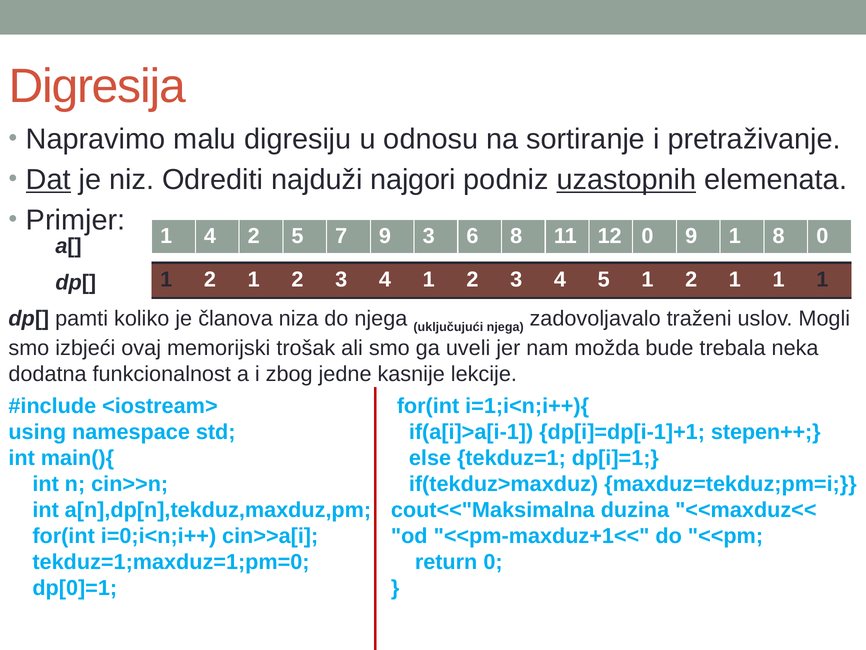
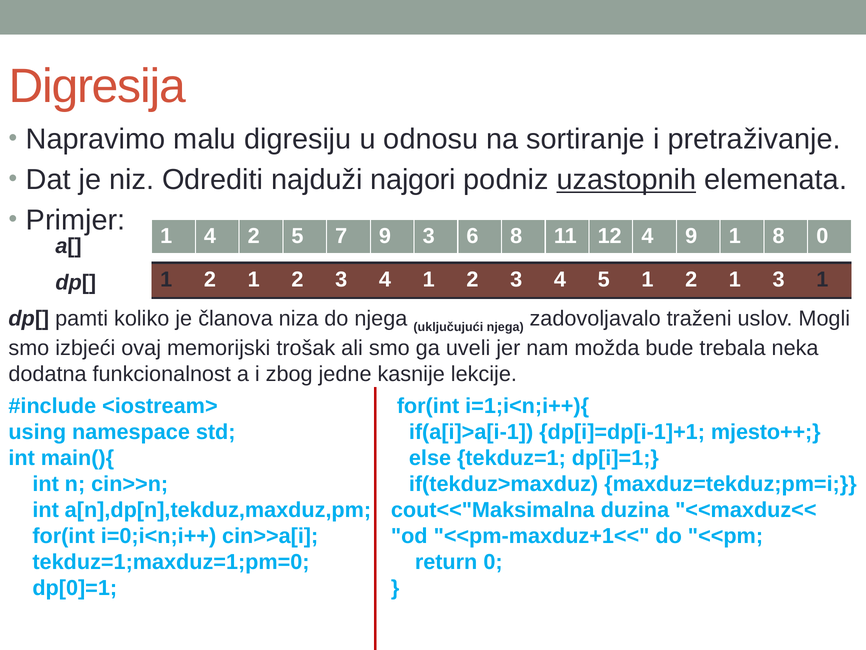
Dat underline: present -> none
12 0: 0 -> 4
2 1 1: 1 -> 3
stepen++: stepen++ -> mjesto++
